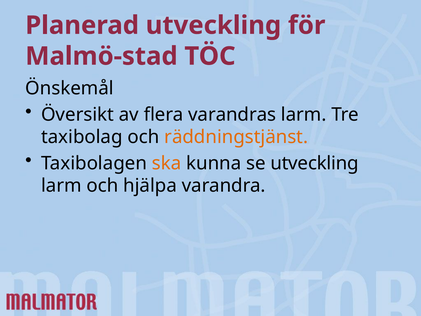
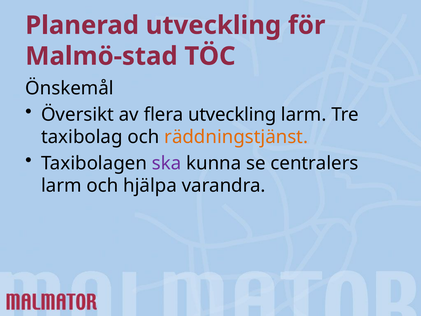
flera varandras: varandras -> utveckling
ska colour: orange -> purple
se utveckling: utveckling -> centralers
